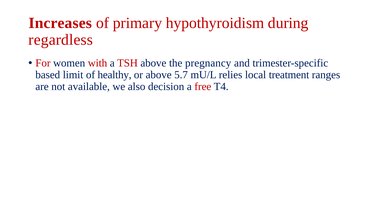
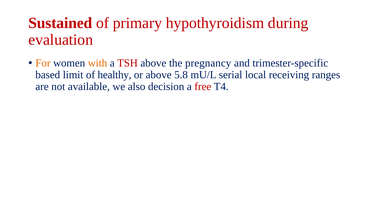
Increases: Increases -> Sustained
regardless: regardless -> evaluation
For colour: red -> orange
with colour: red -> orange
5.7: 5.7 -> 5.8
relies: relies -> serial
treatment: treatment -> receiving
